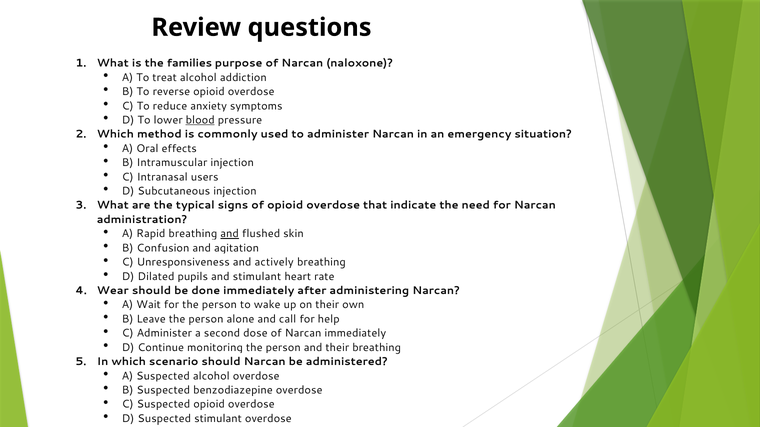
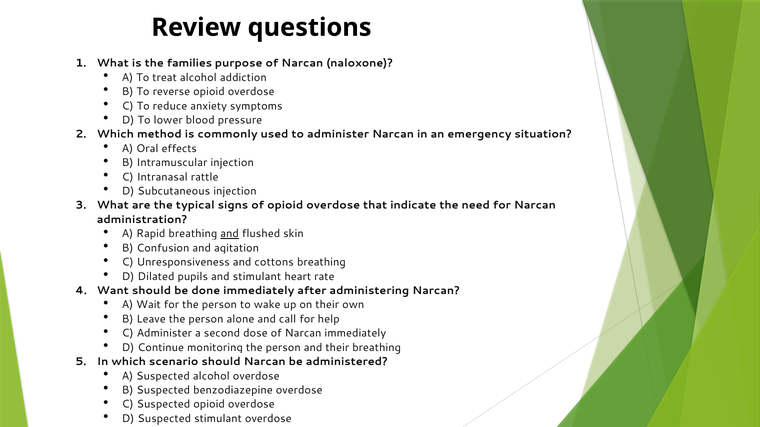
blood underline: present -> none
users: users -> rattle
actively: actively -> cottons
Wear: Wear -> Want
